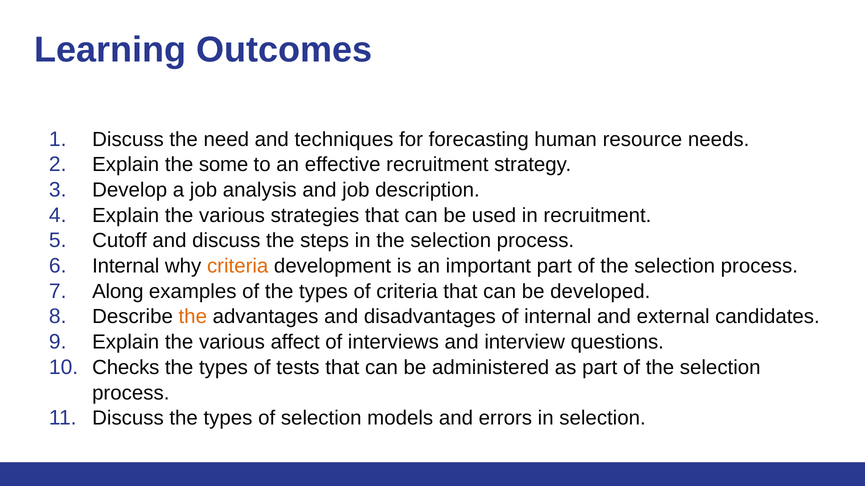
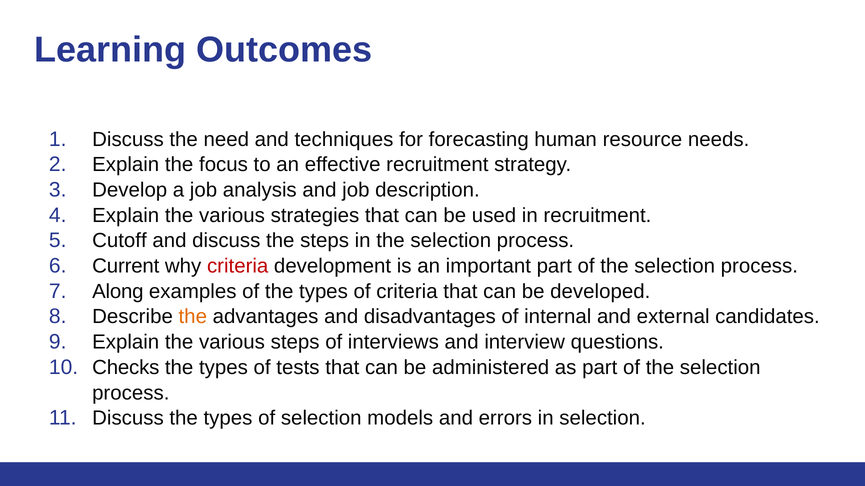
some: some -> focus
Internal at (126, 266): Internal -> Current
criteria at (238, 266) colour: orange -> red
various affect: affect -> steps
